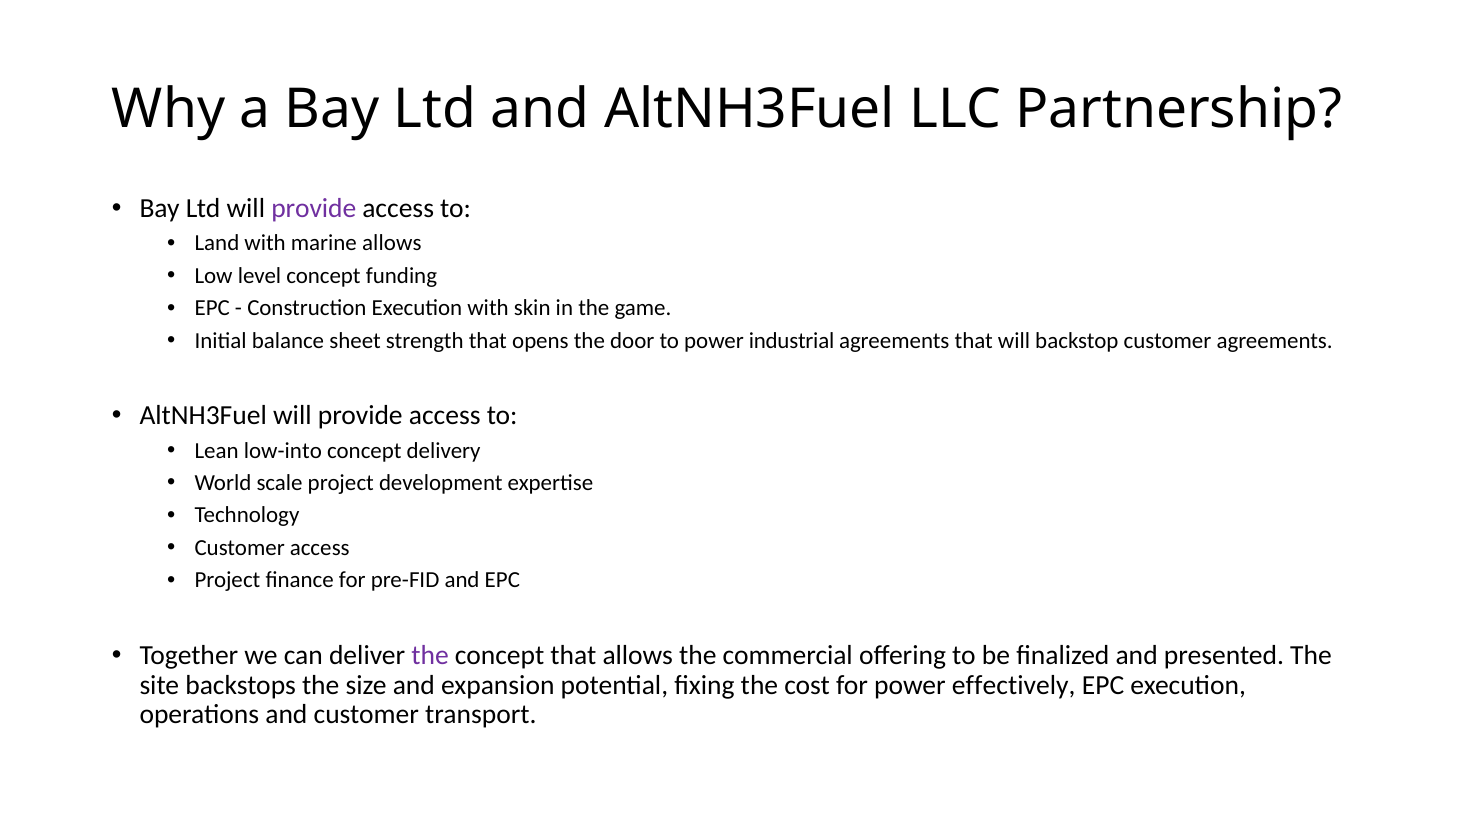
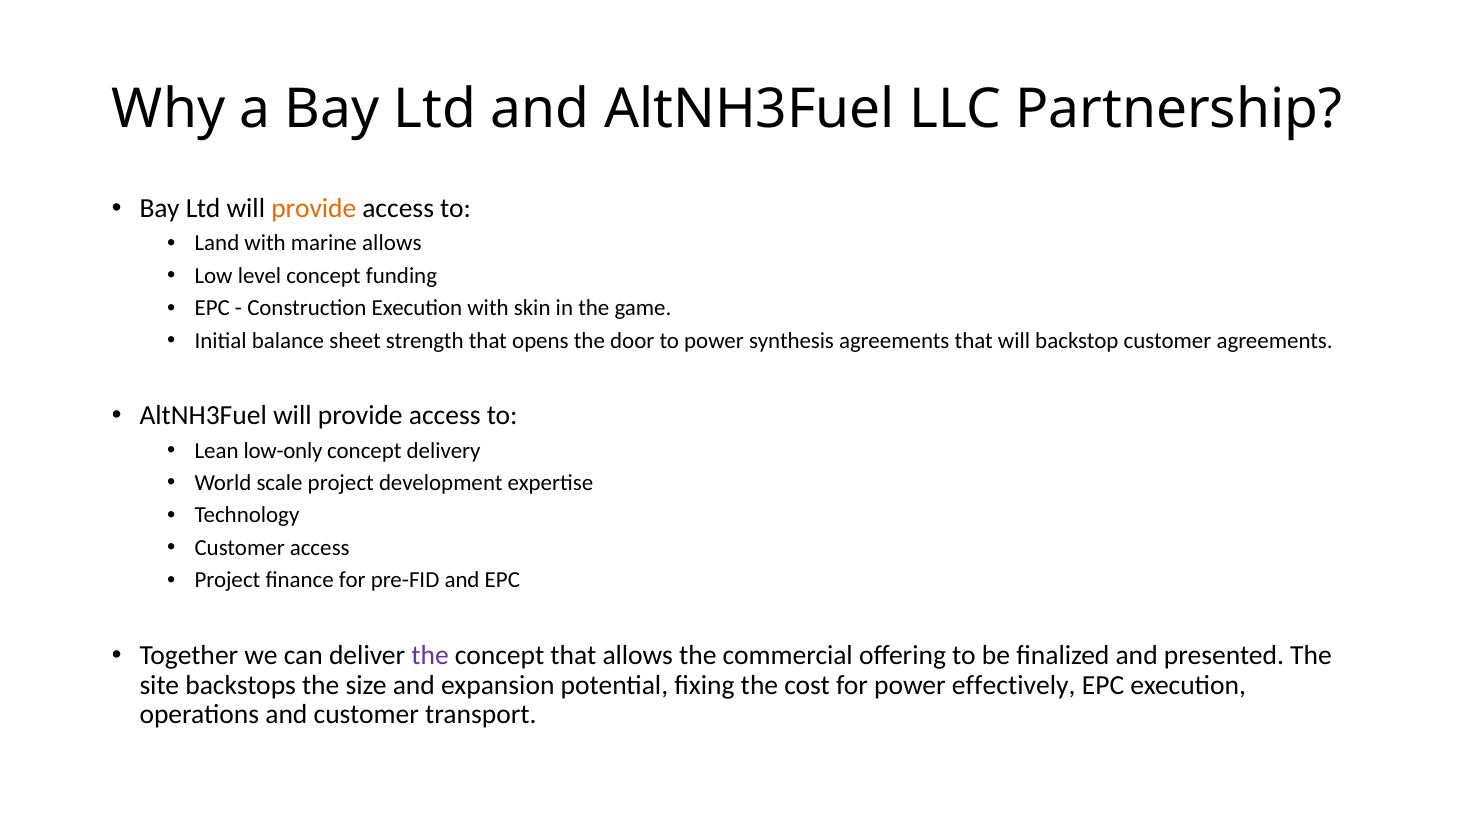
provide at (314, 209) colour: purple -> orange
industrial: industrial -> synthesis
low-into: low-into -> low-only
